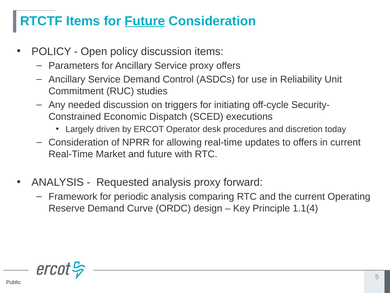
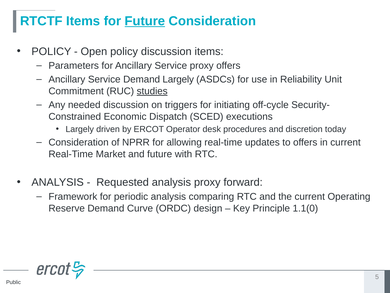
Demand Control: Control -> Largely
studies underline: none -> present
1.1(4: 1.1(4 -> 1.1(0
